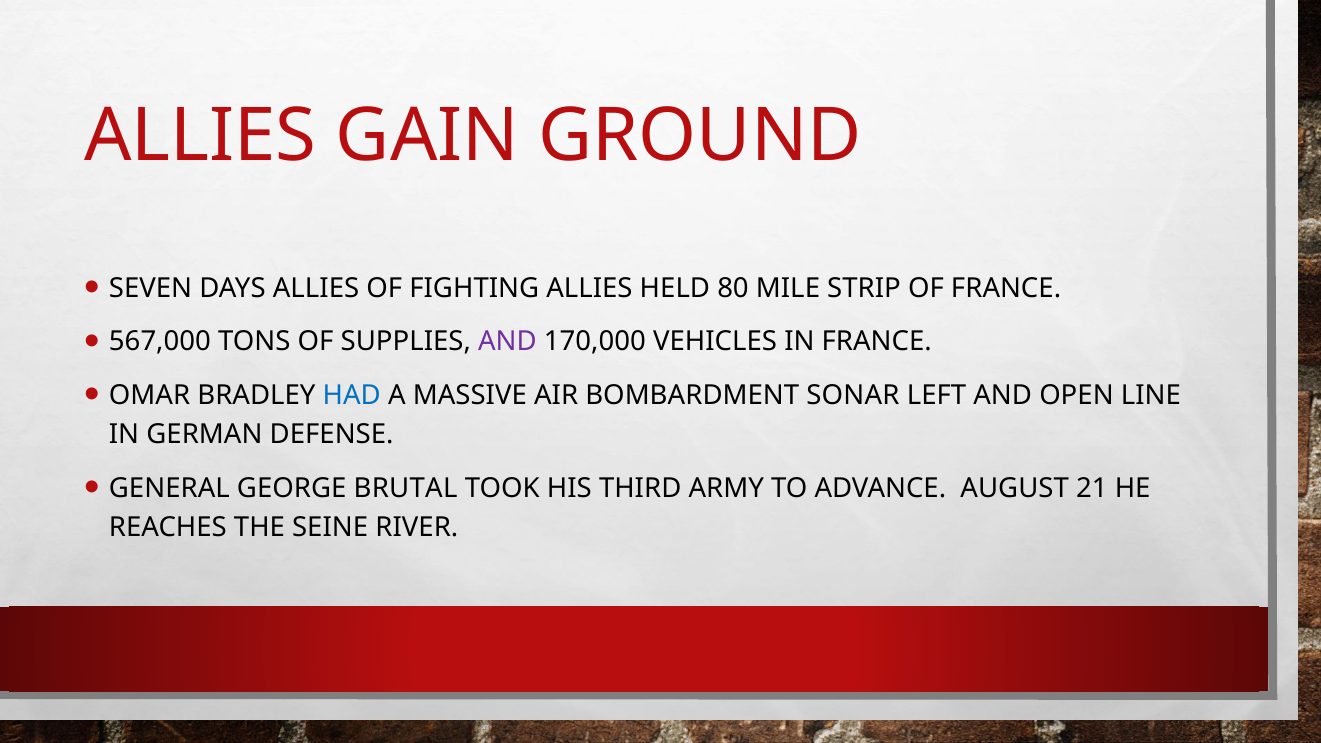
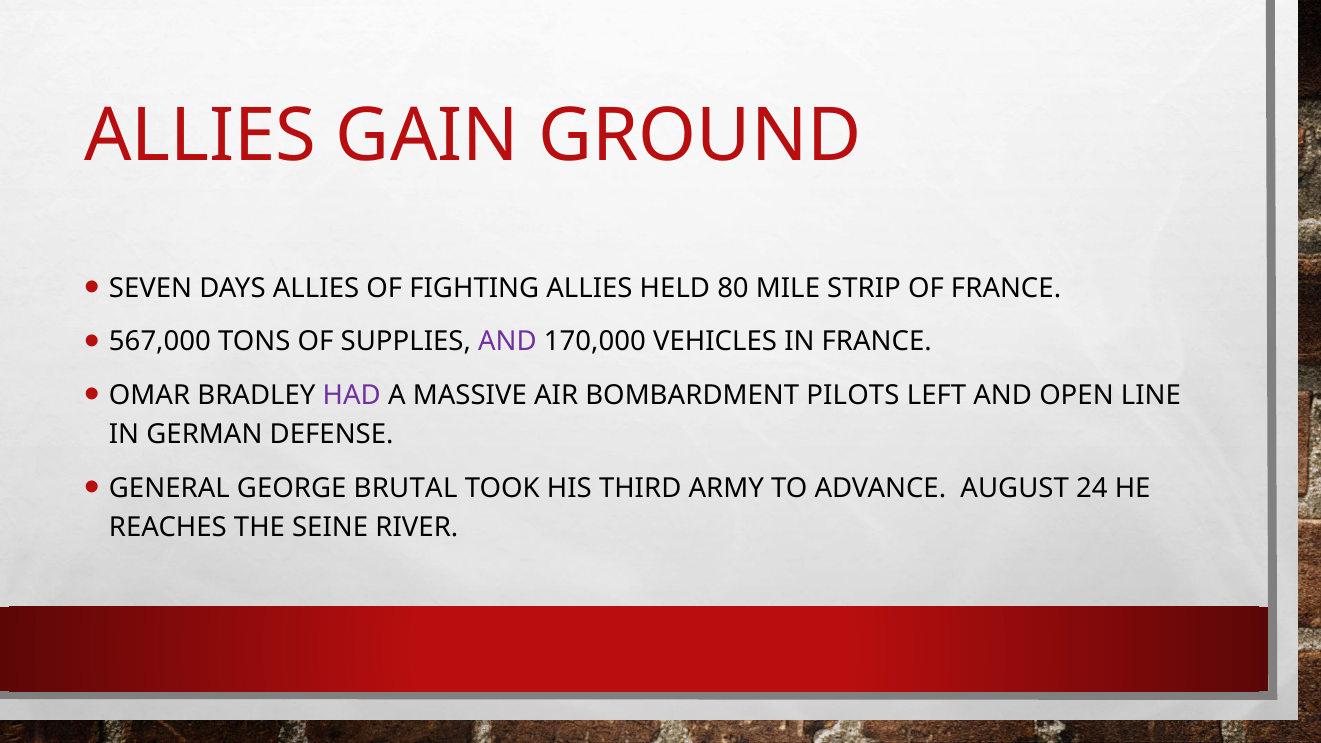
HAD colour: blue -> purple
SONAR: SONAR -> PILOTS
21: 21 -> 24
